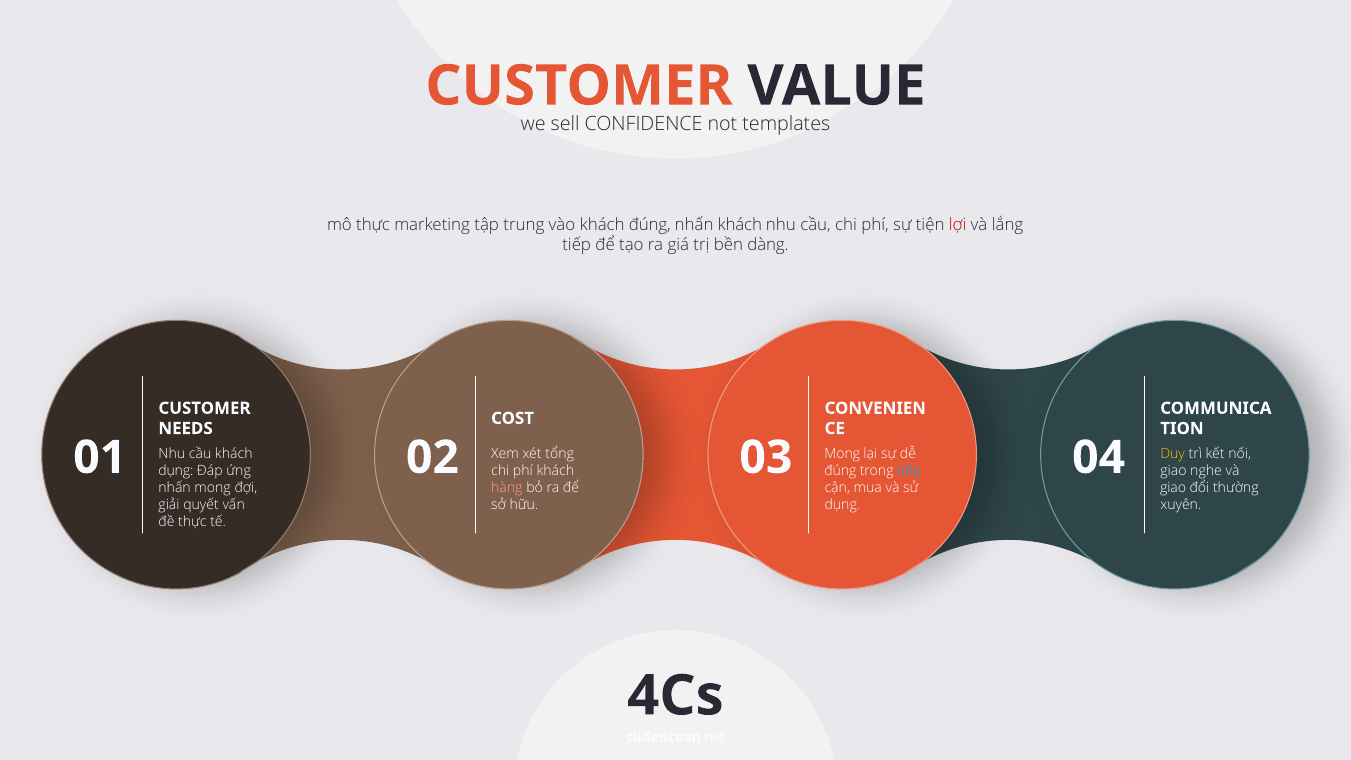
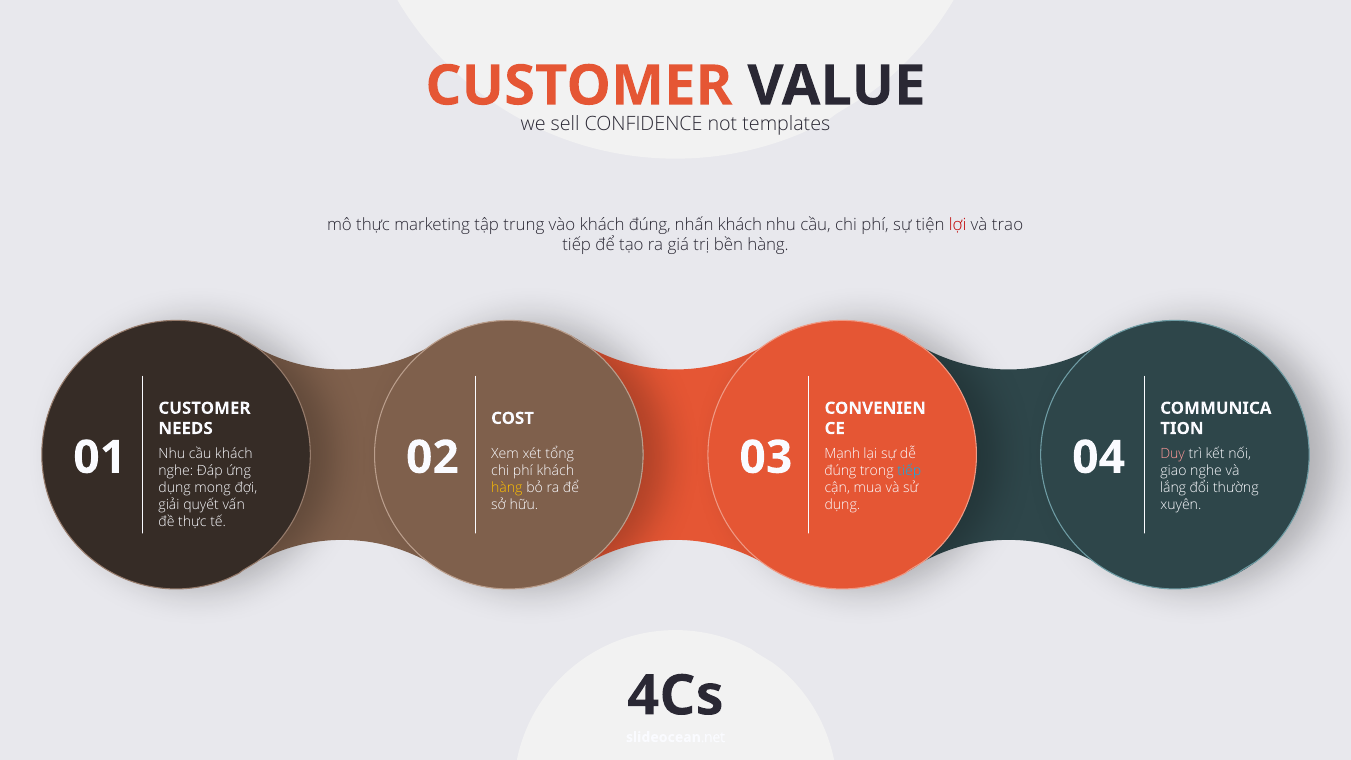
lắng: lắng -> trao
bền dàng: dàng -> hàng
03 Mong: Mong -> Mạnh
Duy colour: yellow -> pink
dụng at (176, 471): dụng -> nghe
nhấn at (175, 488): nhấn -> dụng
hàng at (507, 488) colour: pink -> yellow
giao at (1173, 488): giao -> lắng
